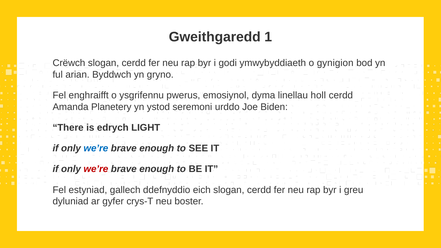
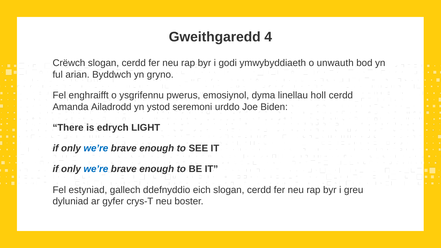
1: 1 -> 4
gynigion: gynigion -> unwauth
Planetery: Planetery -> Ailadrodd
we’re at (96, 169) colour: red -> blue
